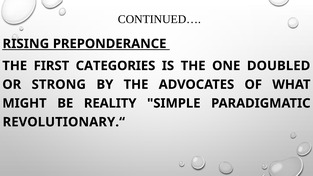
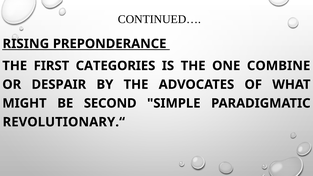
DOUBLED: DOUBLED -> COMBINE
STRONG: STRONG -> DESPAIR
REALITY: REALITY -> SECOND
